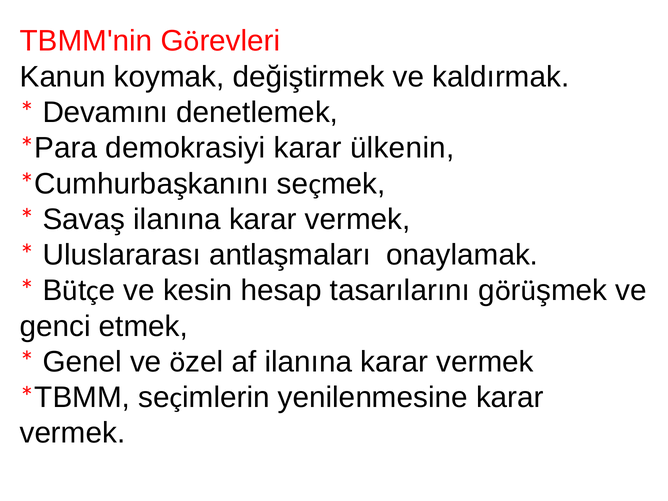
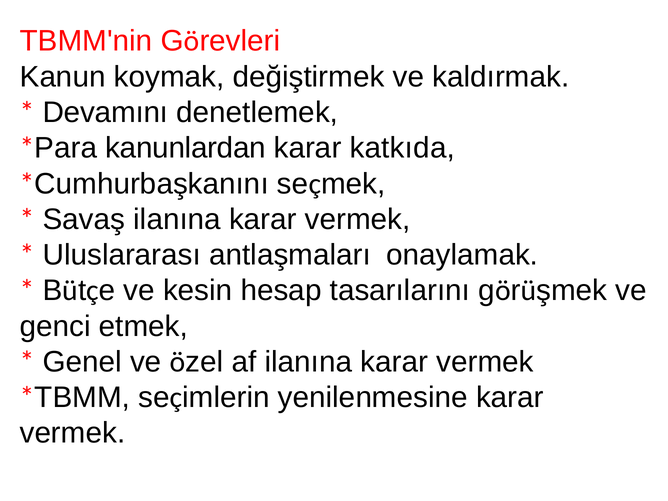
demokrasiyi: demokrasiyi -> kanunlardan
ülkenin: ülkenin -> katkıda
